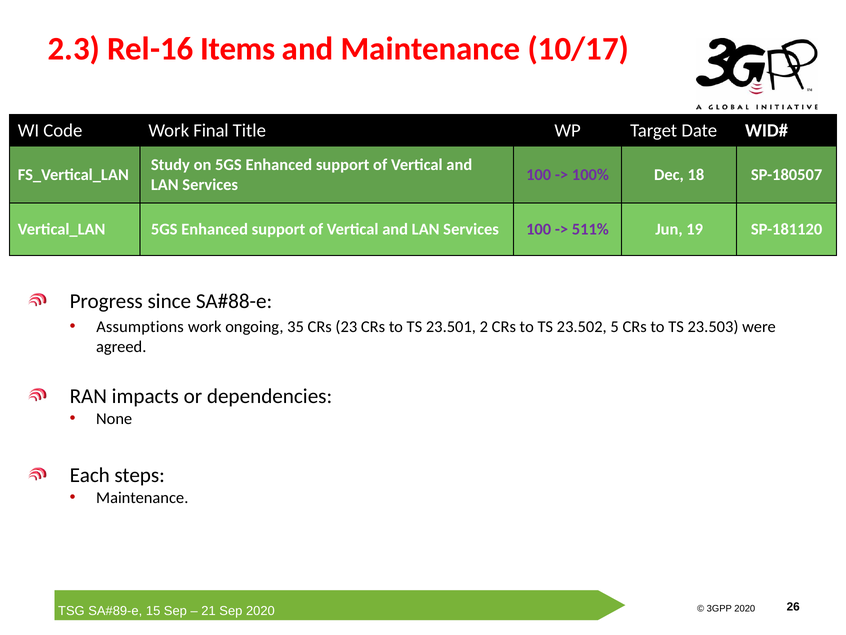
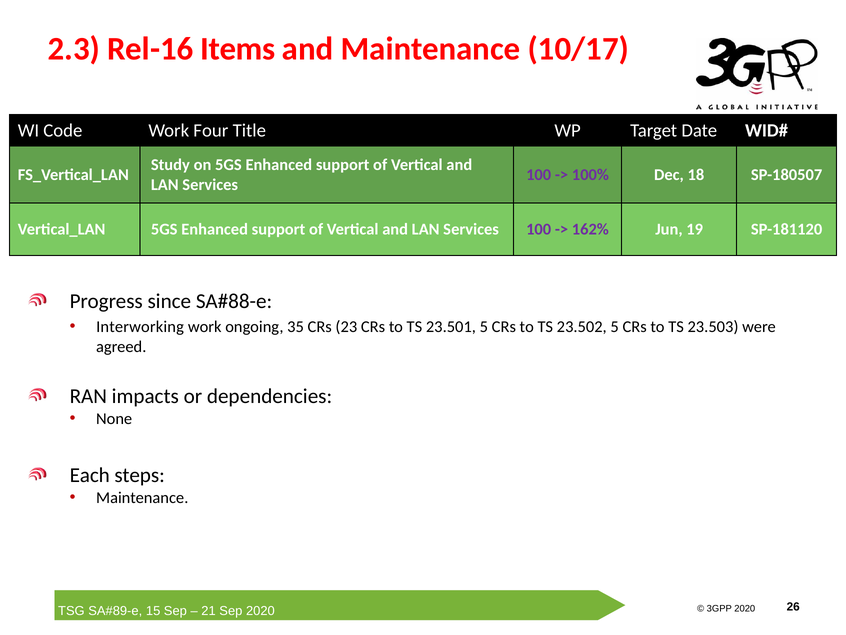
Final: Final -> Four
511%: 511% -> 162%
Assumptions: Assumptions -> Interworking
23.501 2: 2 -> 5
